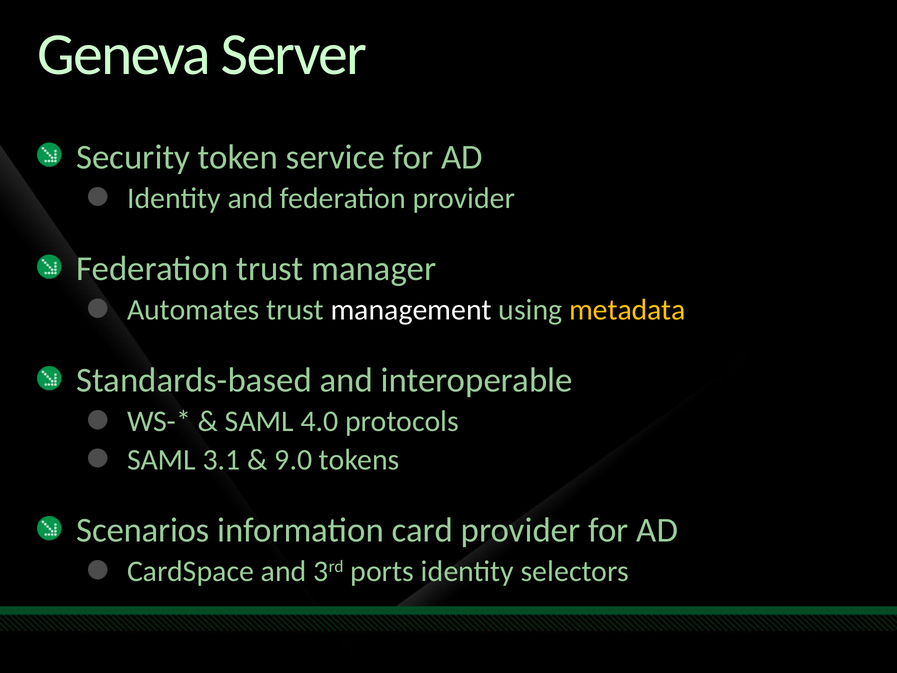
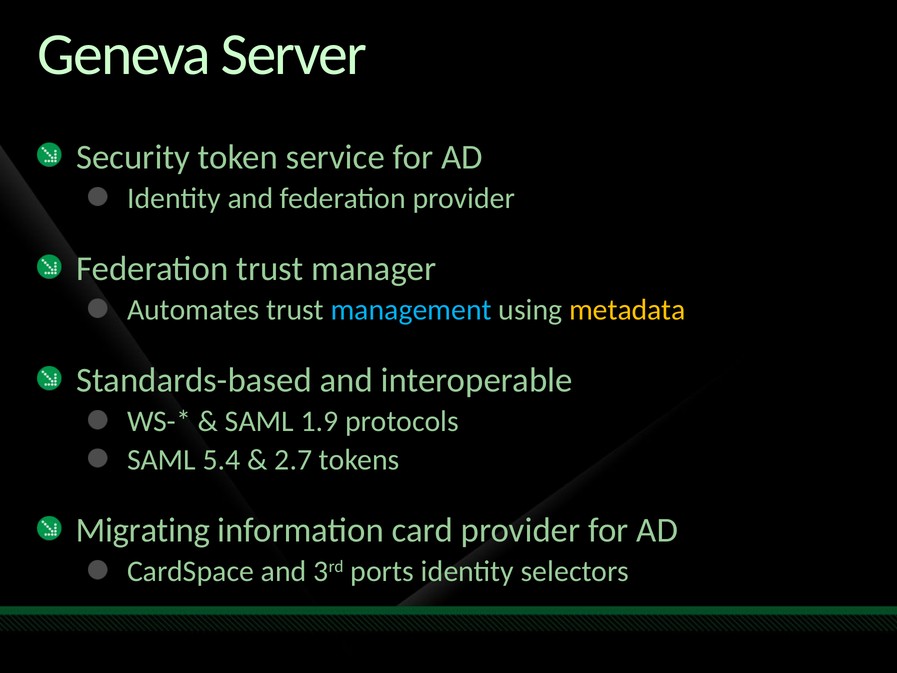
management colour: white -> light blue
4.0: 4.0 -> 1.9
3.1: 3.1 -> 5.4
9.0: 9.0 -> 2.7
Scenarios: Scenarios -> Migrating
